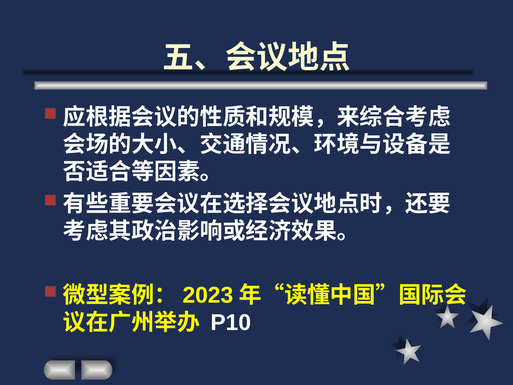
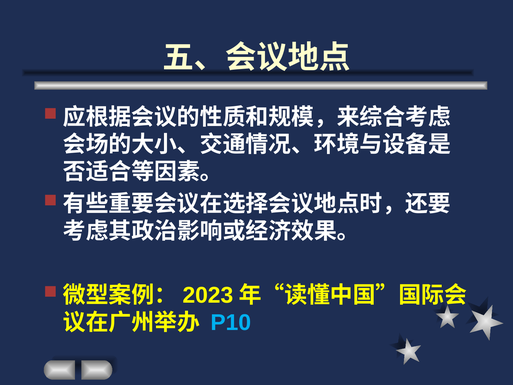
P10 colour: white -> light blue
